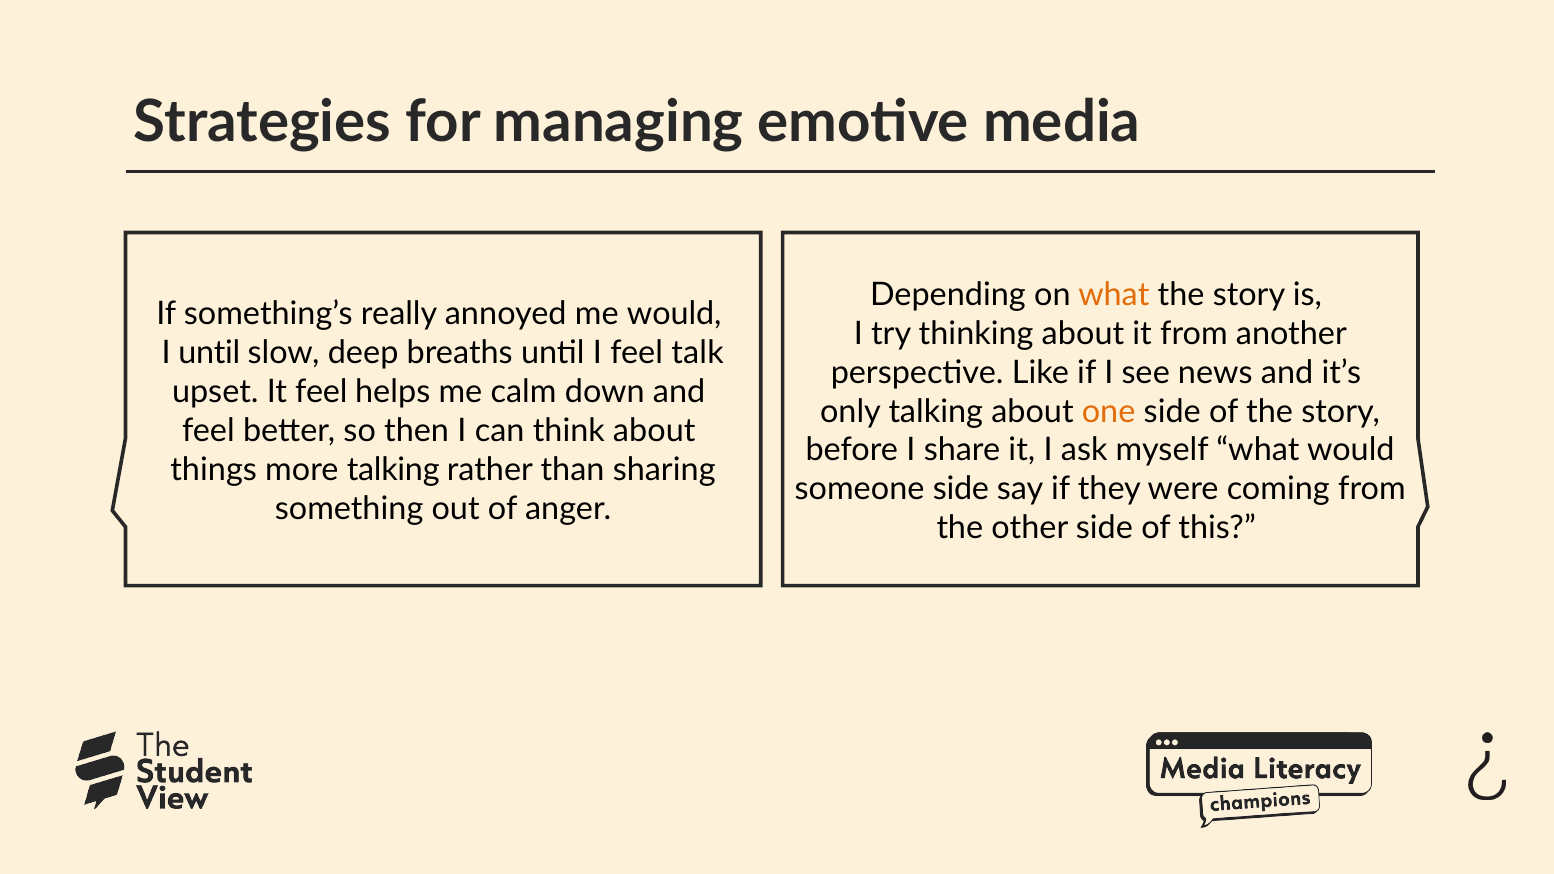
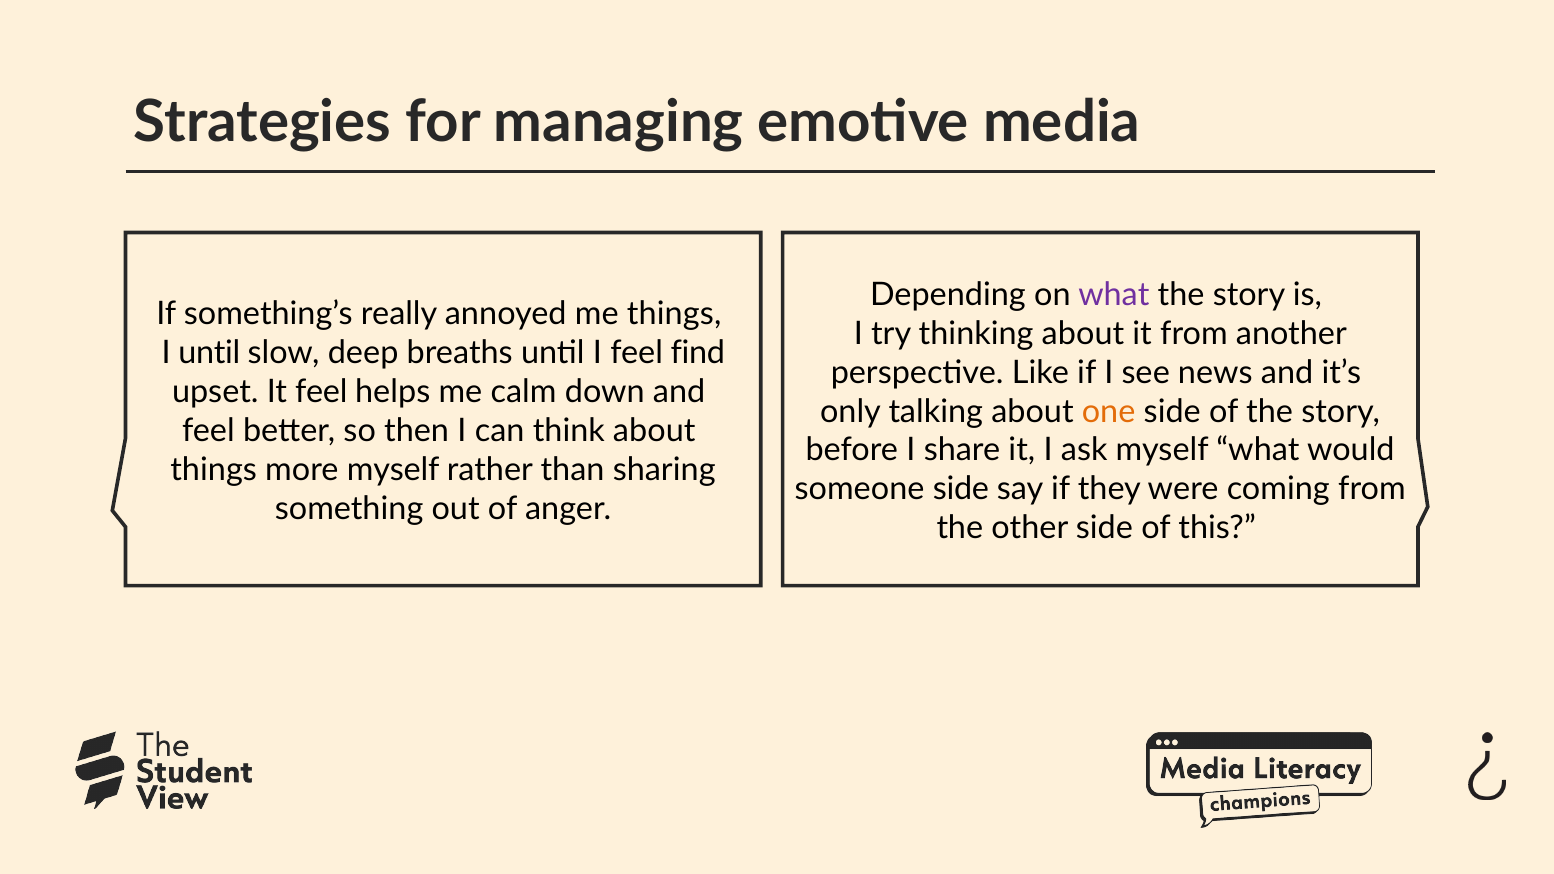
what at (1114, 295) colour: orange -> purple
me would: would -> things
talk: talk -> find
more talking: talking -> myself
